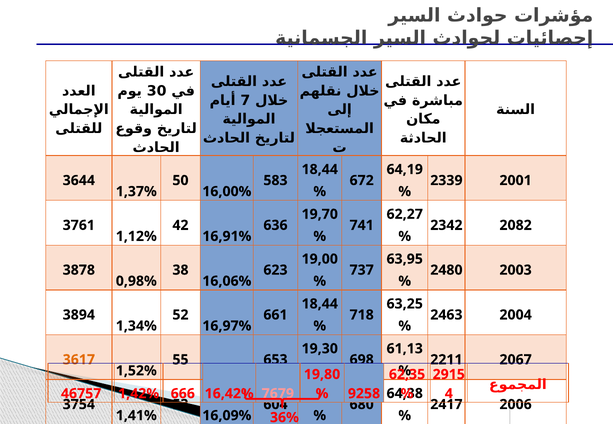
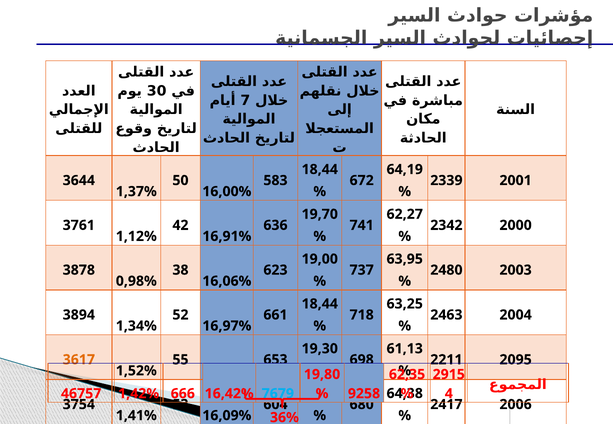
2082: 2082 -> 2000
2067: 2067 -> 2095
7679 colour: pink -> light blue
